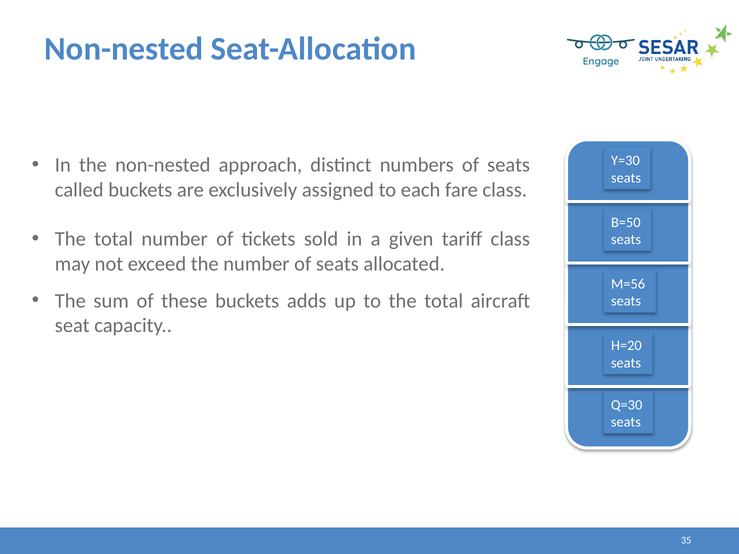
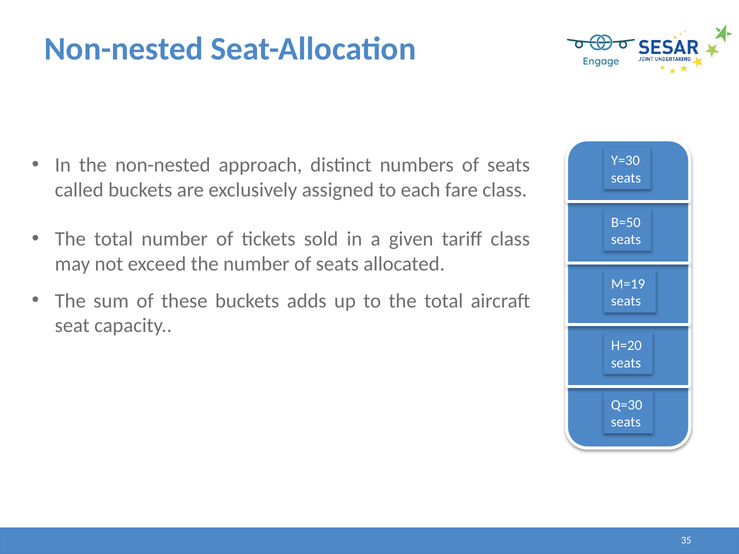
M=56: M=56 -> M=19
